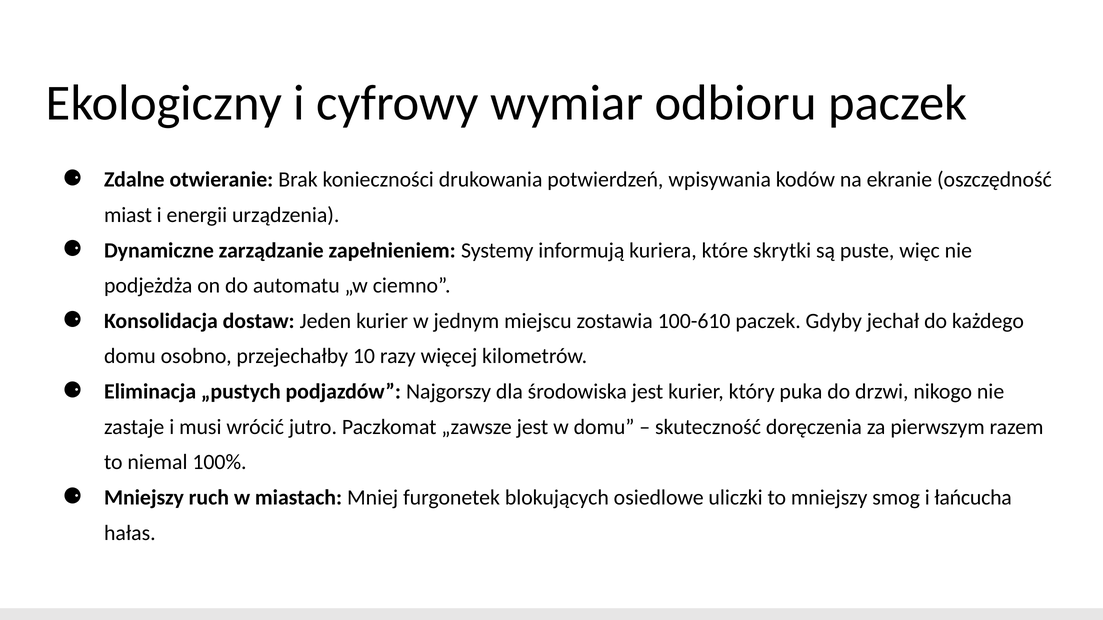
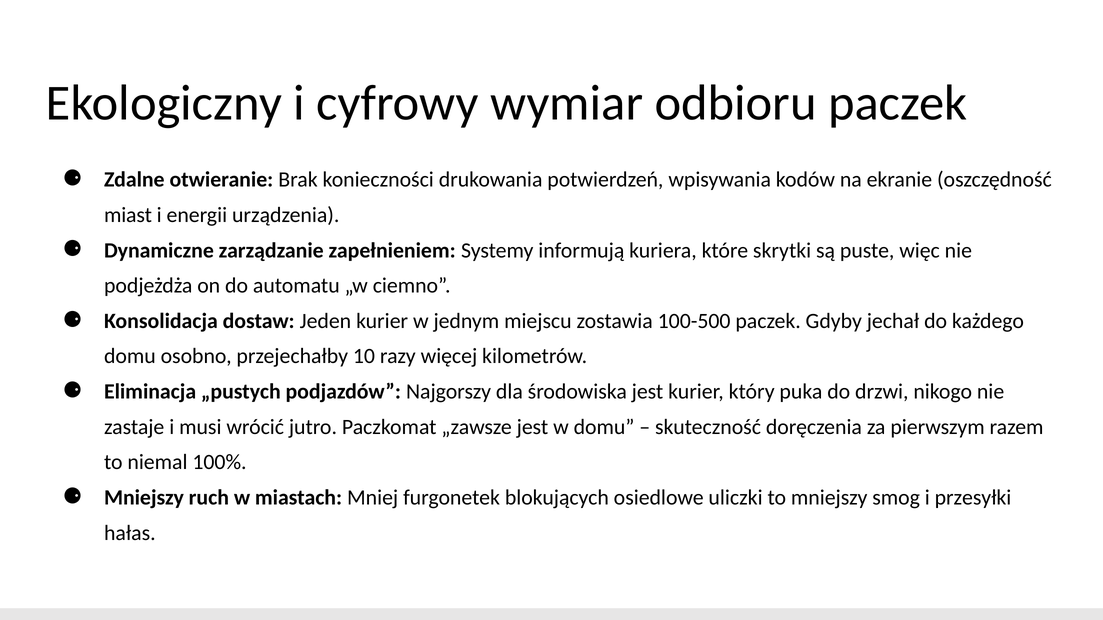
100-610: 100-610 -> 100-500
łańcucha: łańcucha -> przesyłki
